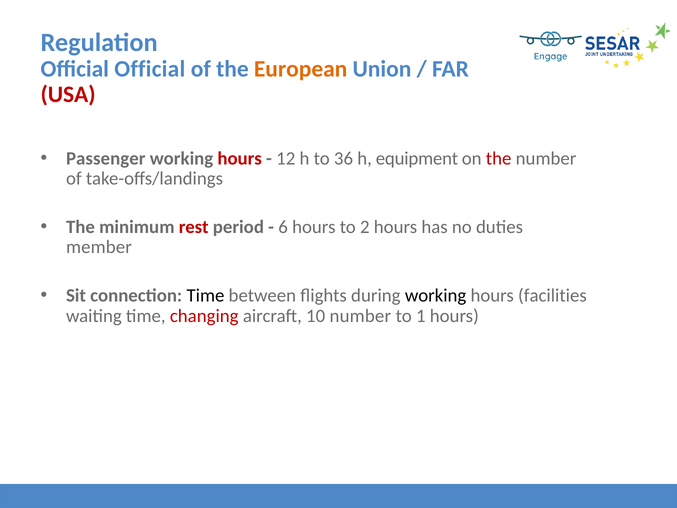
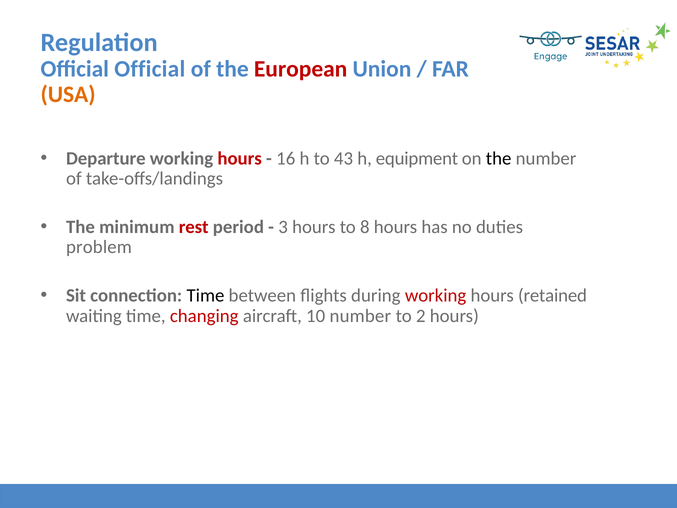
European colour: orange -> red
USA colour: red -> orange
Passenger: Passenger -> Departure
12: 12 -> 16
36: 36 -> 43
the at (499, 158) colour: red -> black
6: 6 -> 3
2: 2 -> 8
member: member -> problem
working at (436, 295) colour: black -> red
facilities: facilities -> retained
1: 1 -> 2
